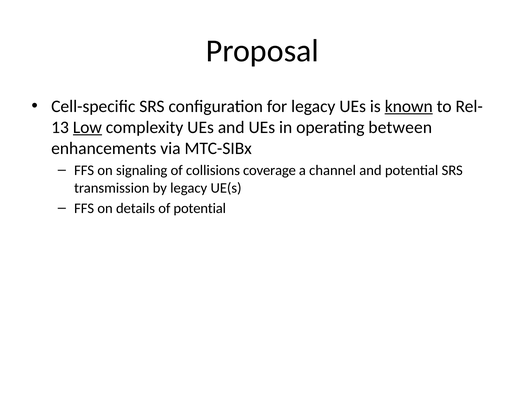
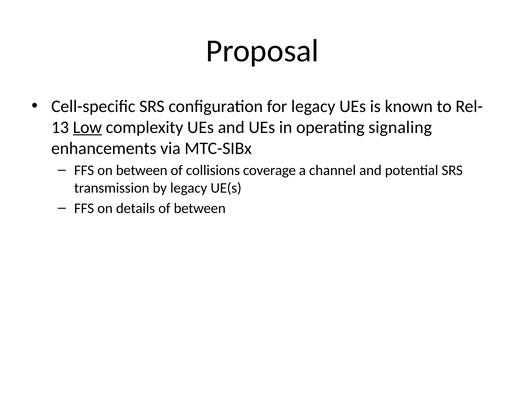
known underline: present -> none
between: between -> signaling
on signaling: signaling -> between
of potential: potential -> between
